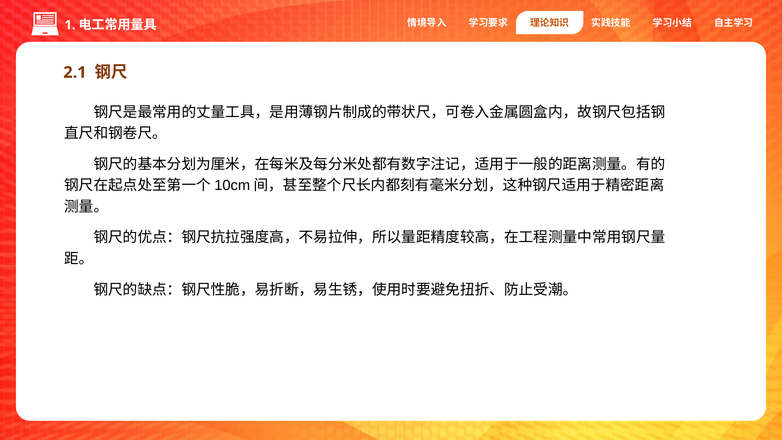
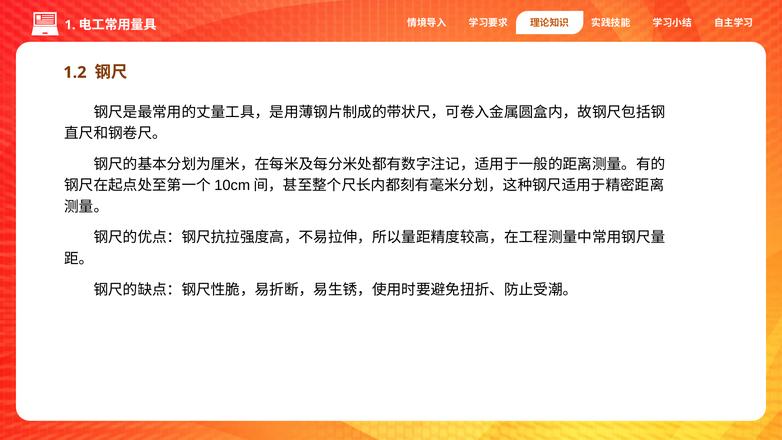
2.1: 2.1 -> 1.2
